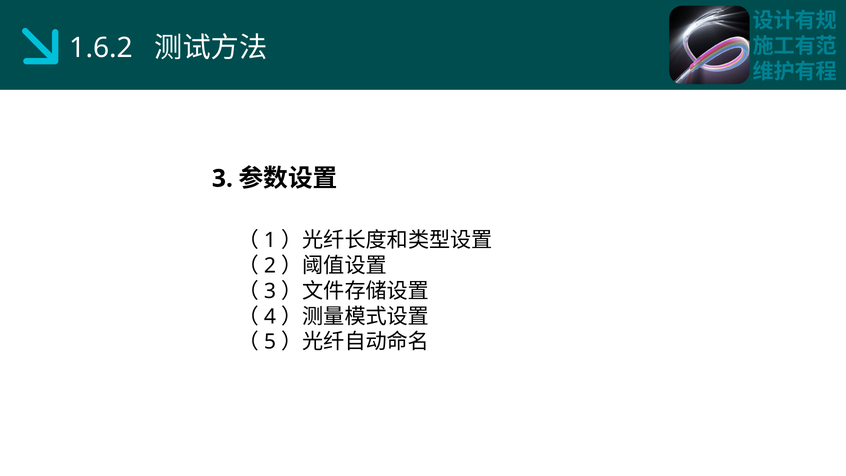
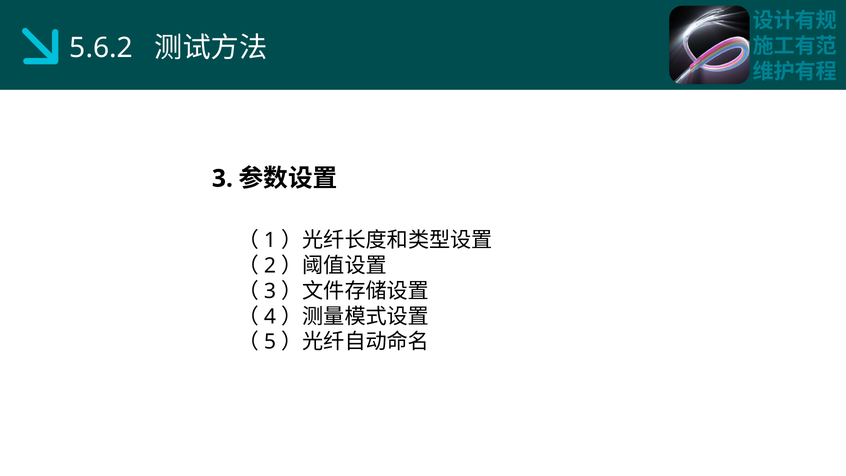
1.6.2: 1.6.2 -> 5.6.2
